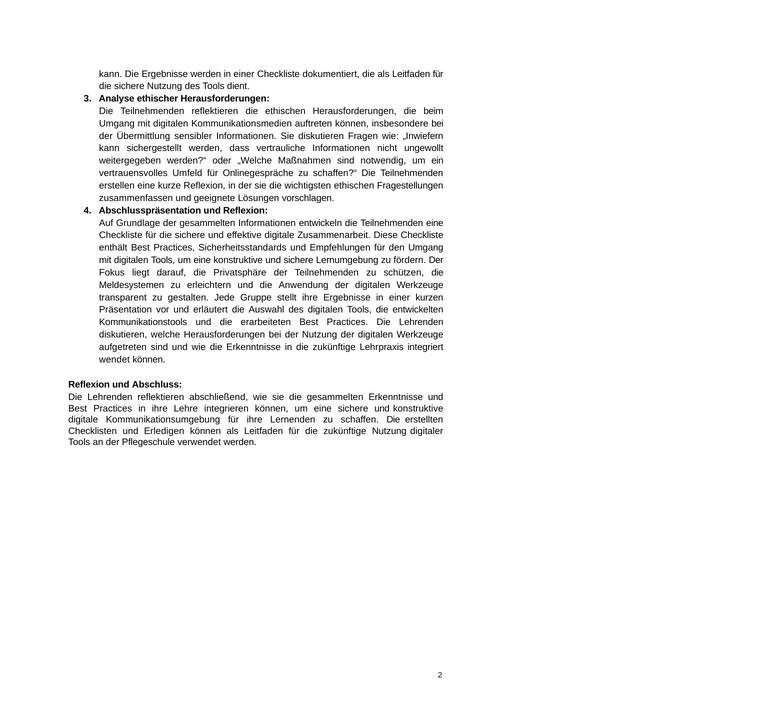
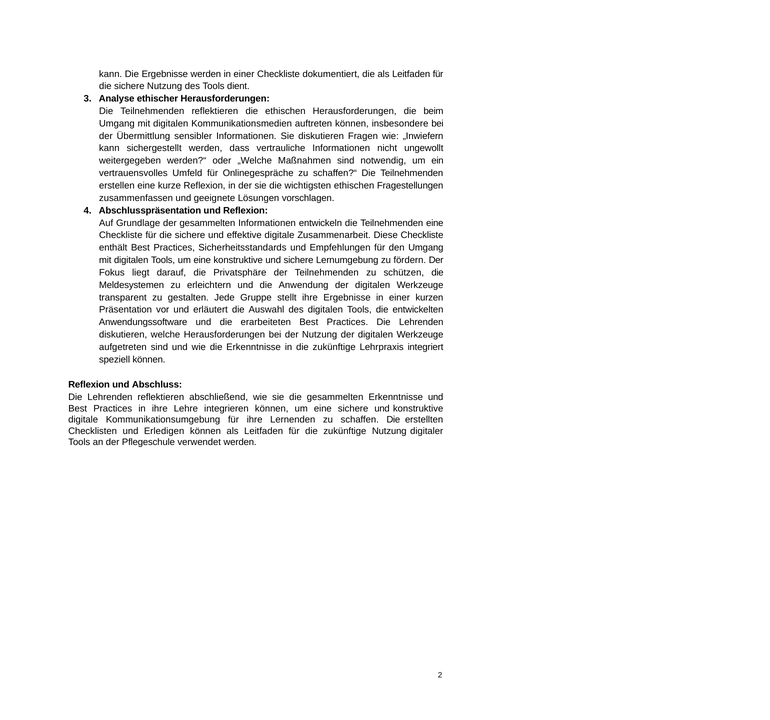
Kommunikationstools: Kommunikationstools -> Anwendungssoftware
wendet: wendet -> speziell
